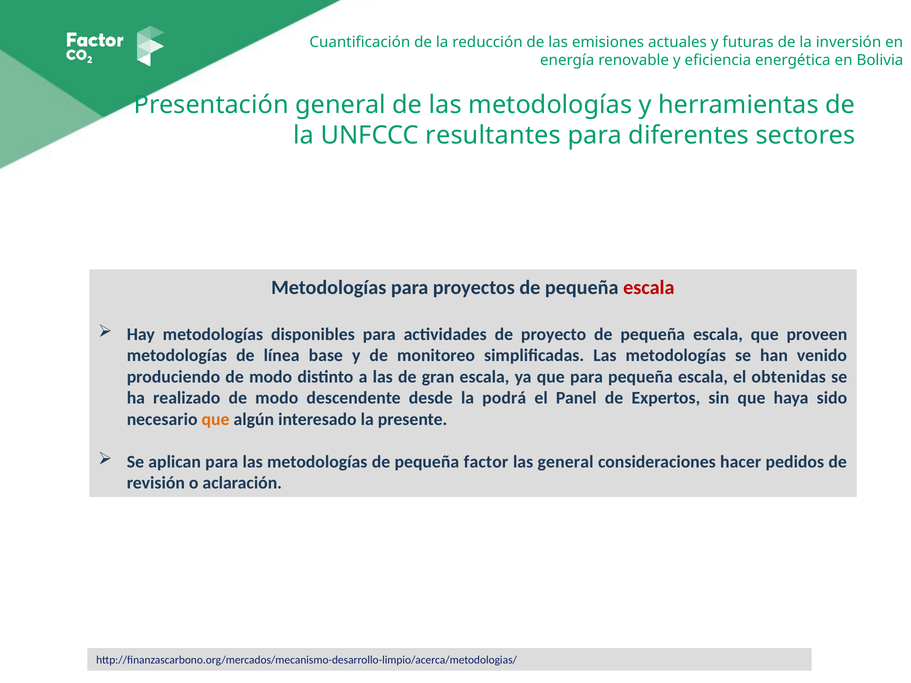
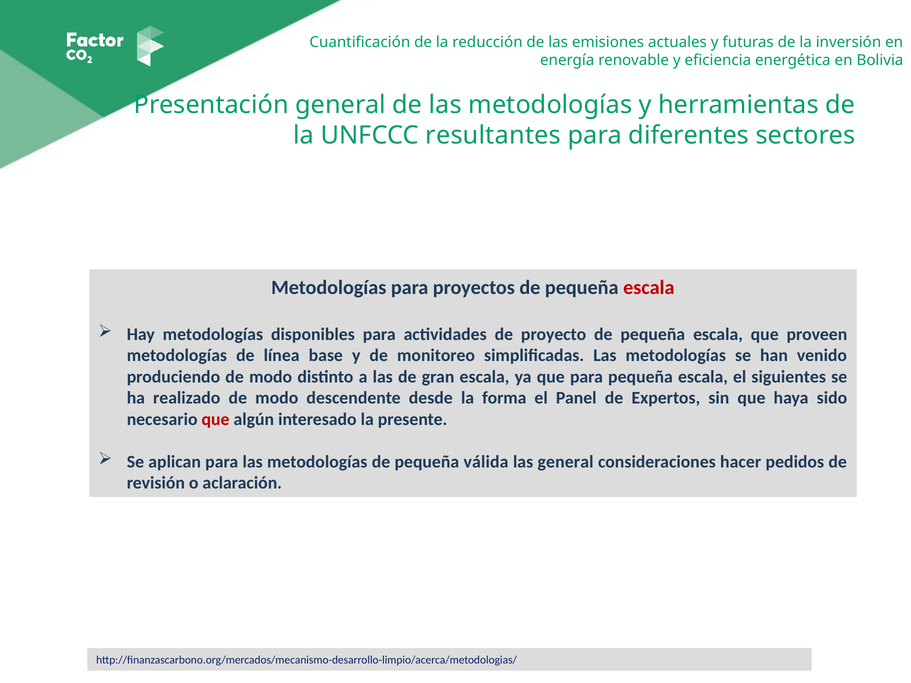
obtenidas: obtenidas -> siguientes
podrá: podrá -> forma
que at (216, 419) colour: orange -> red
factor: factor -> válida
